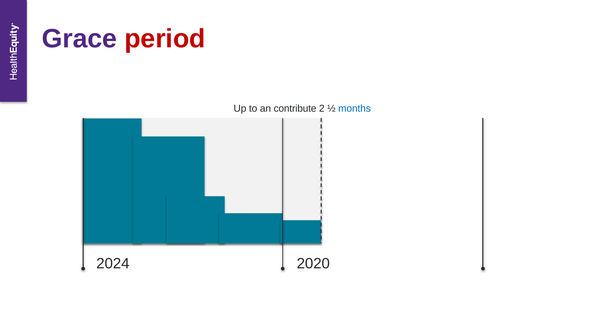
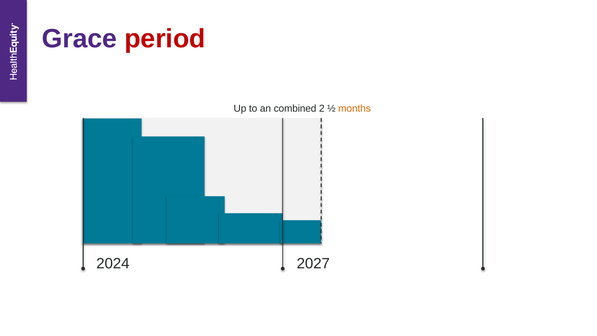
contribute: contribute -> combined
months colour: blue -> orange
2020: 2020 -> 2027
